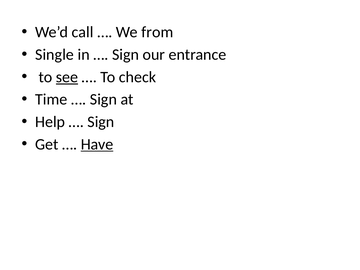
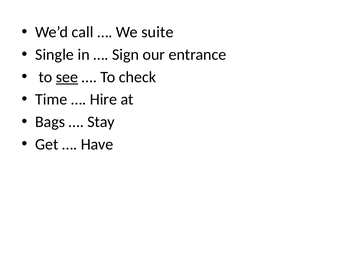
from: from -> suite
Sign at (103, 99): Sign -> Hire
Help: Help -> Bags
Sign at (101, 122): Sign -> Stay
Have underline: present -> none
